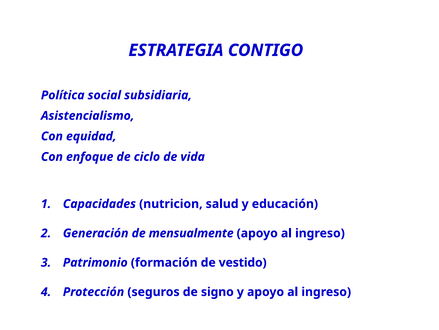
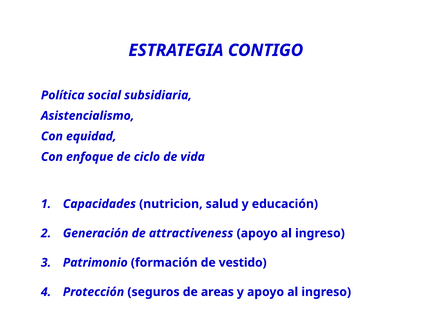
mensualmente: mensualmente -> attractiveness
signo: signo -> areas
